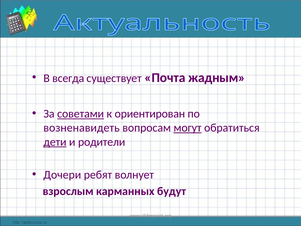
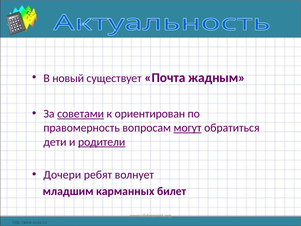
всегда: всегда -> новый
возненавидеть: возненавидеть -> правомерность
дети underline: present -> none
родители underline: none -> present
взрослым: взрослым -> младшим
будут: будут -> билет
